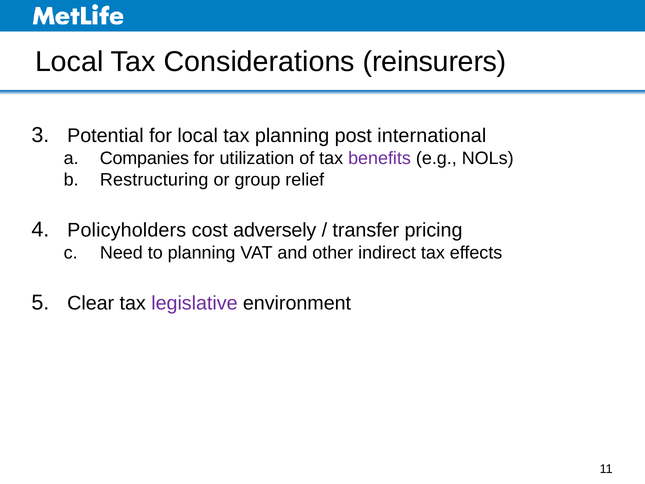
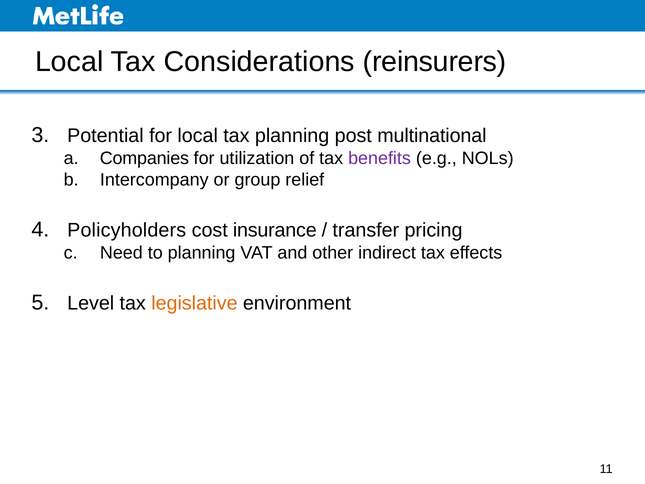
international: international -> multinational
Restructuring: Restructuring -> Intercompany
adversely: adversely -> insurance
Clear: Clear -> Level
legislative colour: purple -> orange
